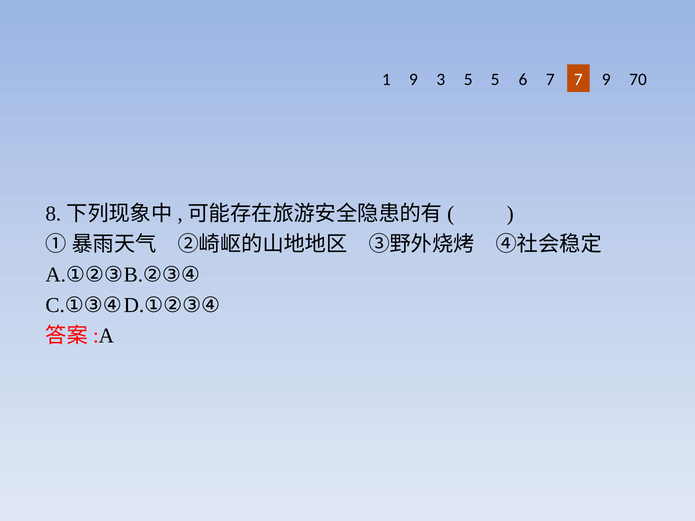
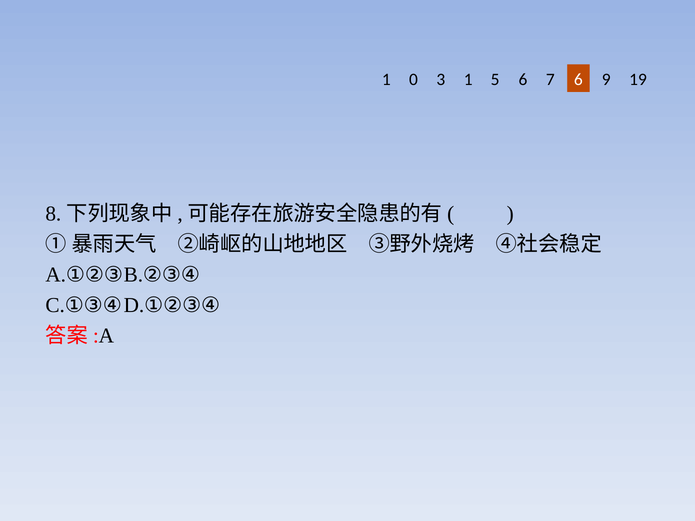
1 9: 9 -> 0
3 5: 5 -> 1
7 7: 7 -> 6
70: 70 -> 19
